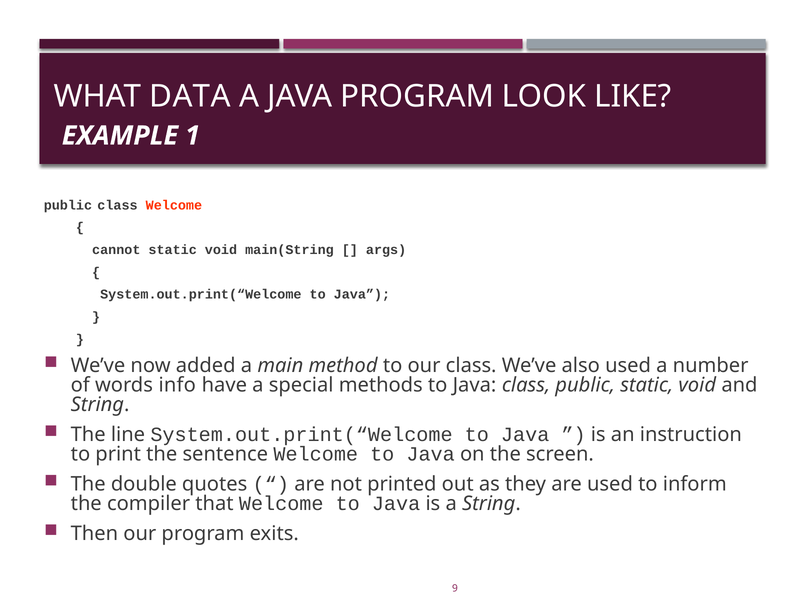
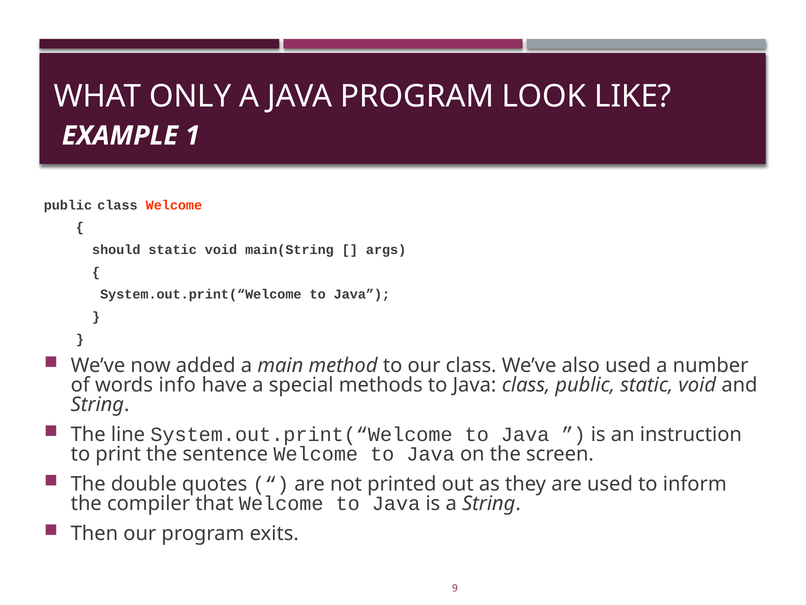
DATA: DATA -> ONLY
cannot: cannot -> should
